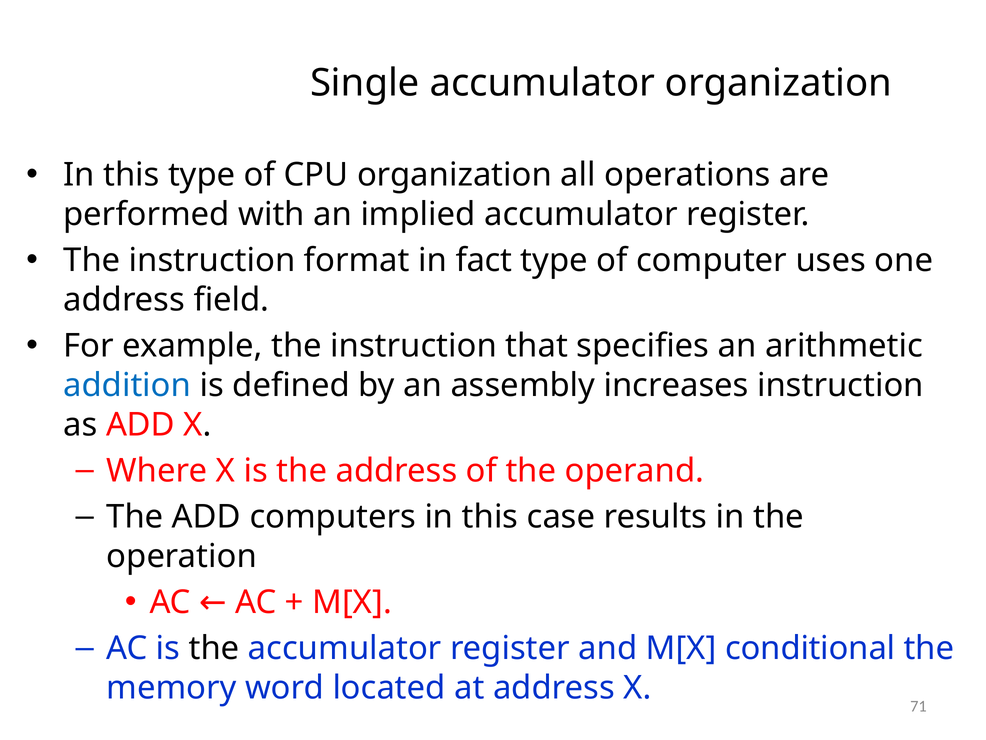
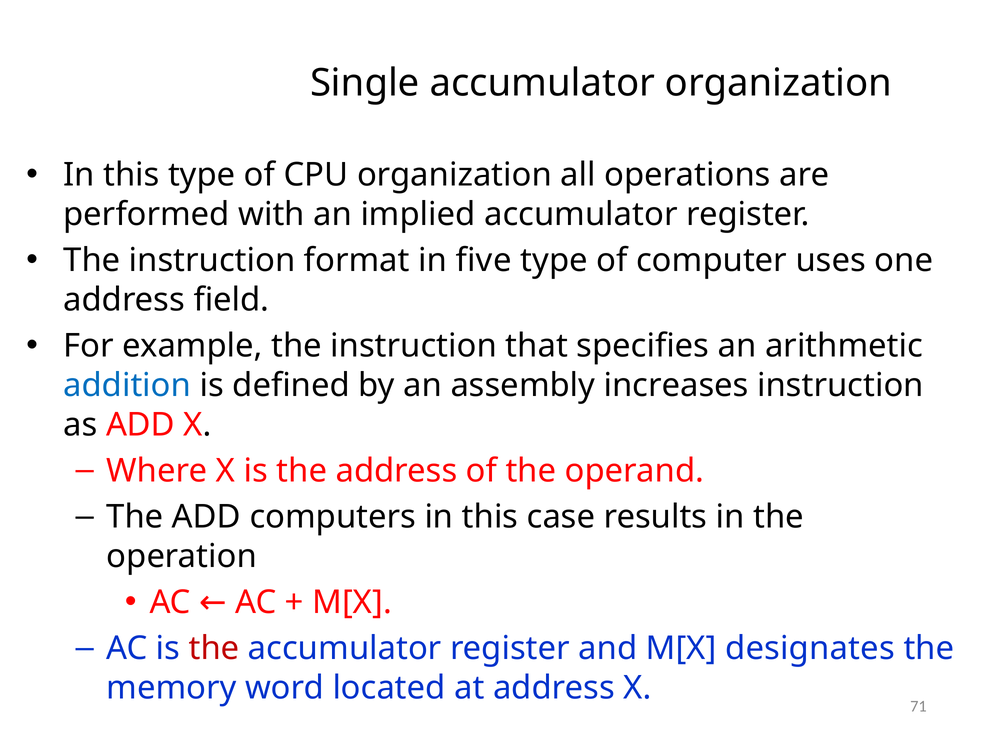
fact: fact -> five
the at (214, 648) colour: black -> red
conditional: conditional -> designates
